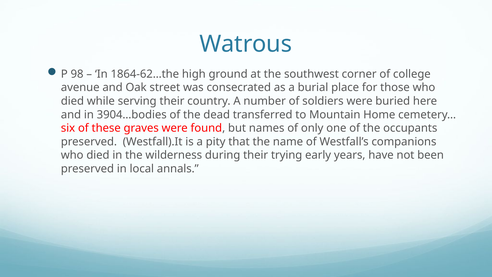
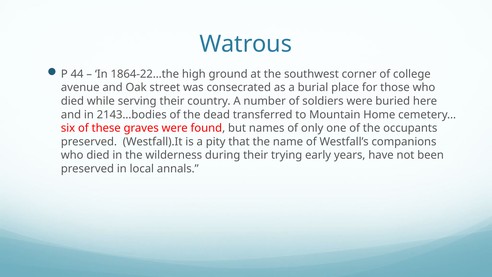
98: 98 -> 44
1864-62…the: 1864-62…the -> 1864-22…the
3904…bodies: 3904…bodies -> 2143…bodies
